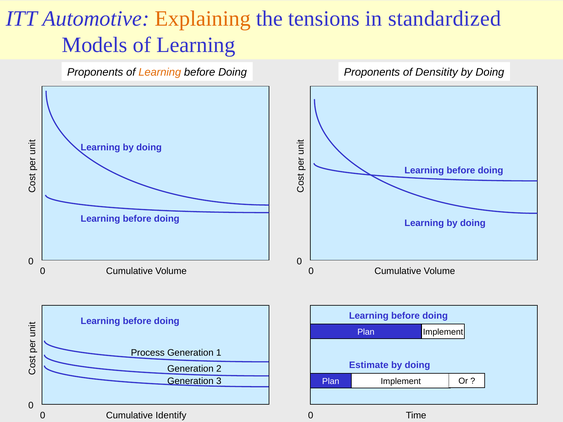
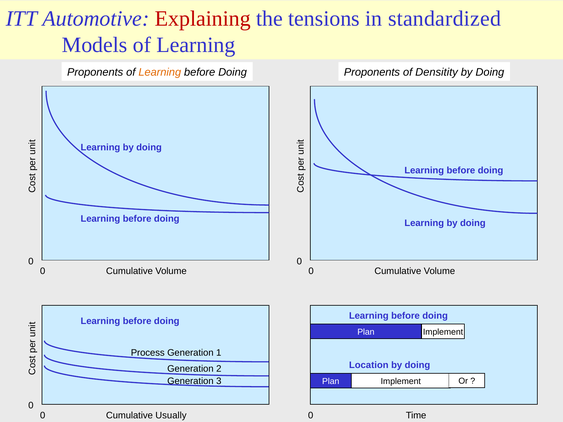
Explaining colour: orange -> red
Estimate: Estimate -> Location
Identify: Identify -> Usually
